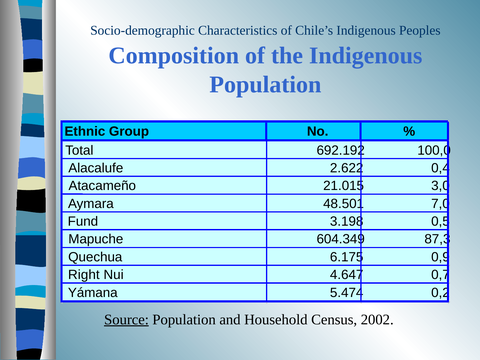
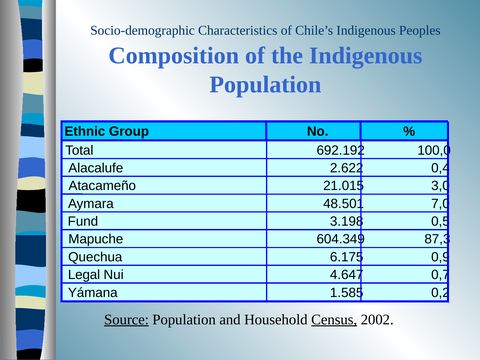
Right: Right -> Legal
5.474: 5.474 -> 1.585
Census underline: none -> present
